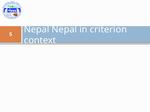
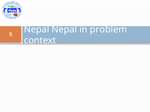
criterion: criterion -> problem
